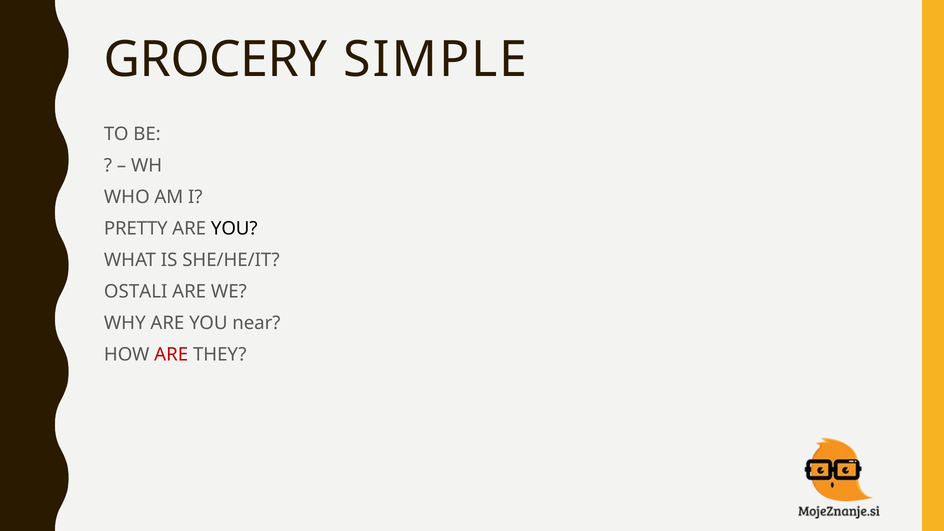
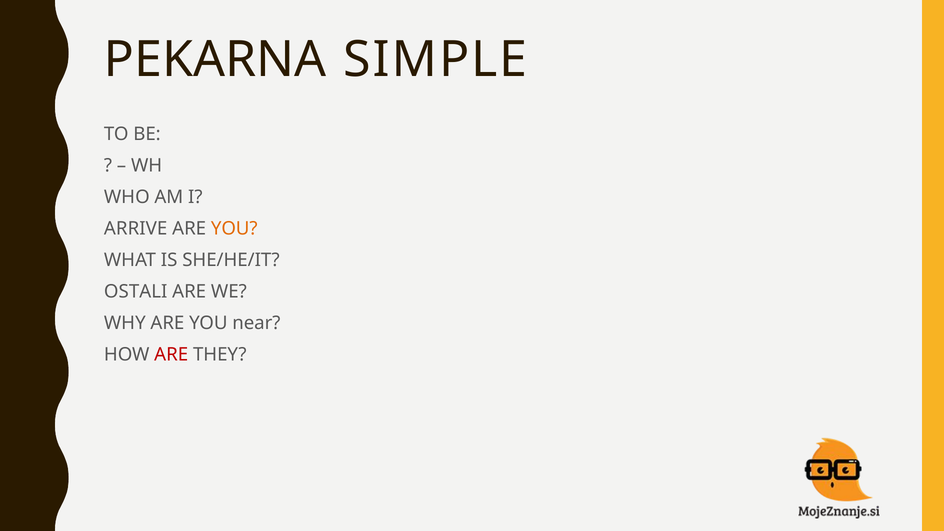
GROCERY: GROCERY -> PEKARNA
PRETTY: PRETTY -> ARRIVE
YOU at (234, 229) colour: black -> orange
